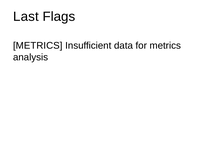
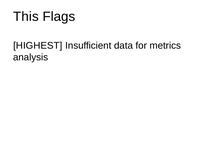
Last: Last -> This
METRICS at (38, 46): METRICS -> HIGHEST
